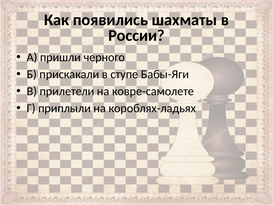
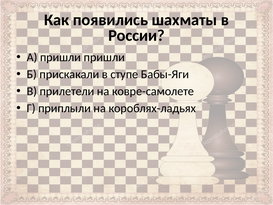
пришли черного: черного -> пришли
